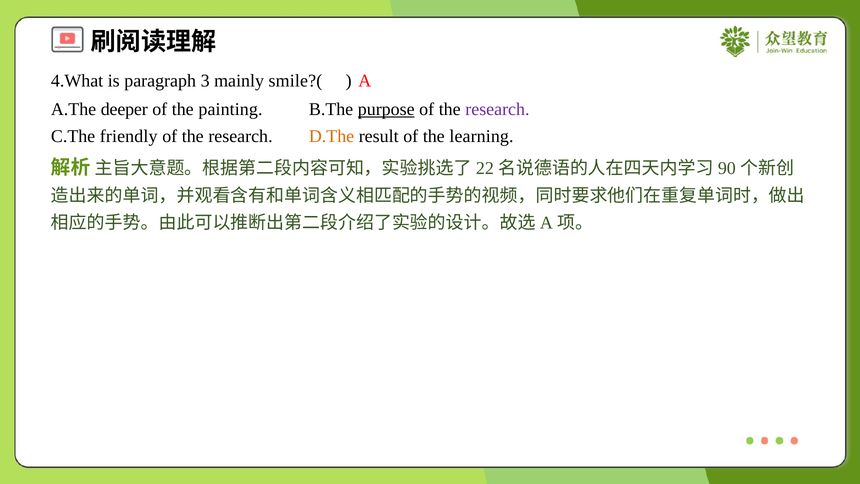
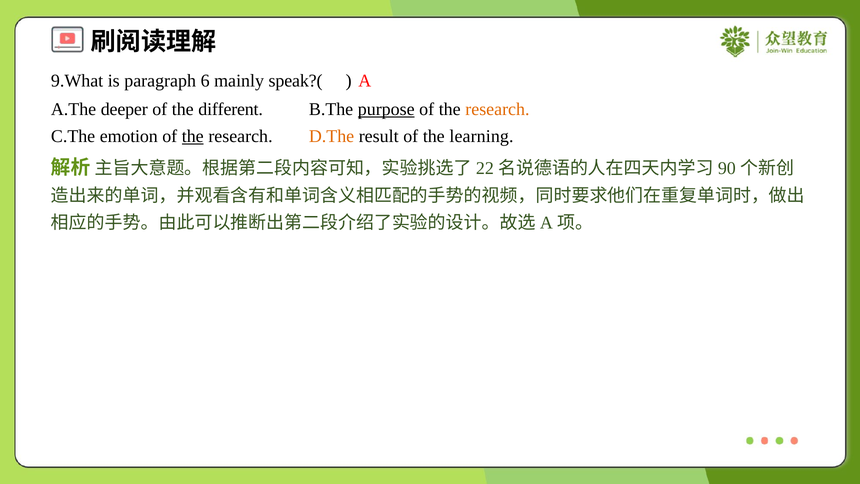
4.What: 4.What -> 9.What
3: 3 -> 6
smile?(: smile?( -> speak?(
painting: painting -> different
research at (497, 109) colour: purple -> orange
friendly: friendly -> emotion
the at (193, 136) underline: none -> present
